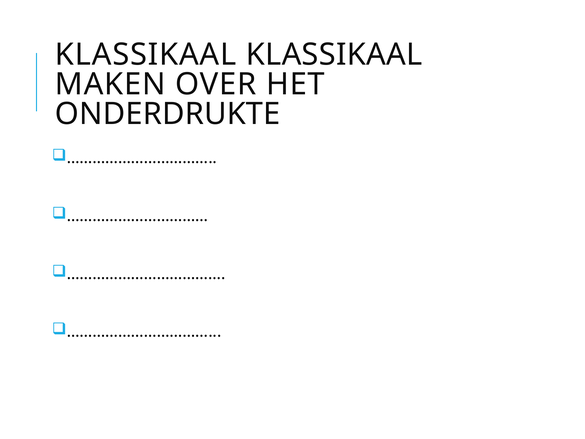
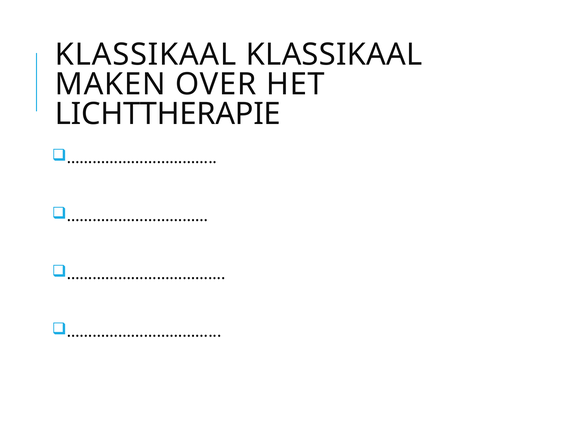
ONDERDRUKTE: ONDERDRUKTE -> LICHTTHERAPIE
